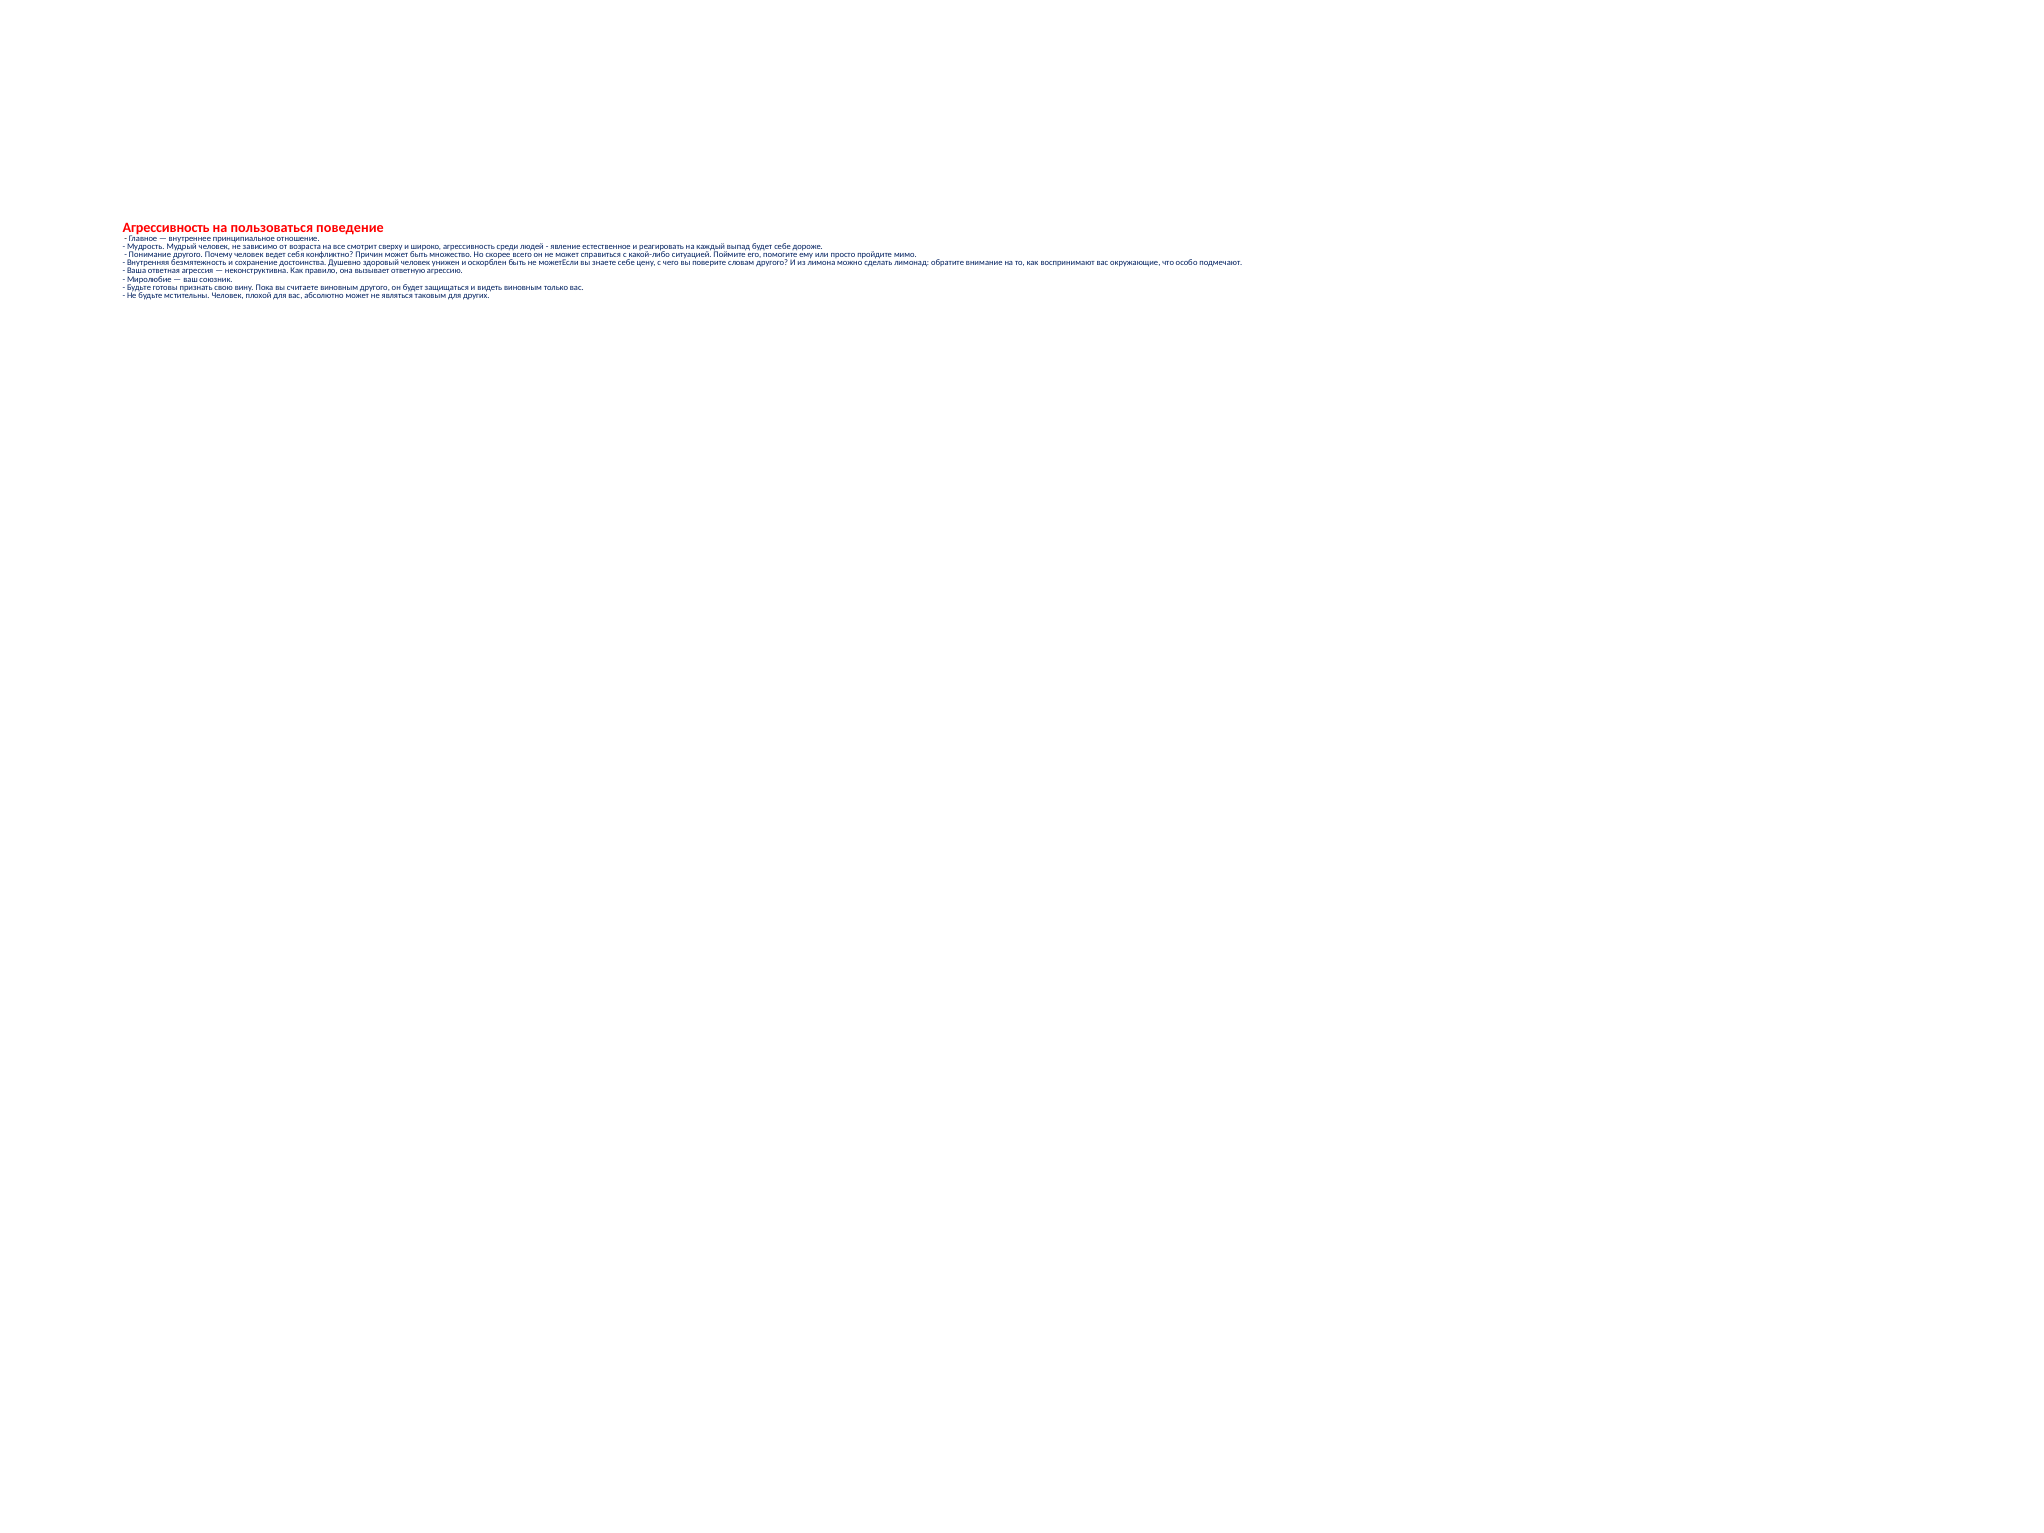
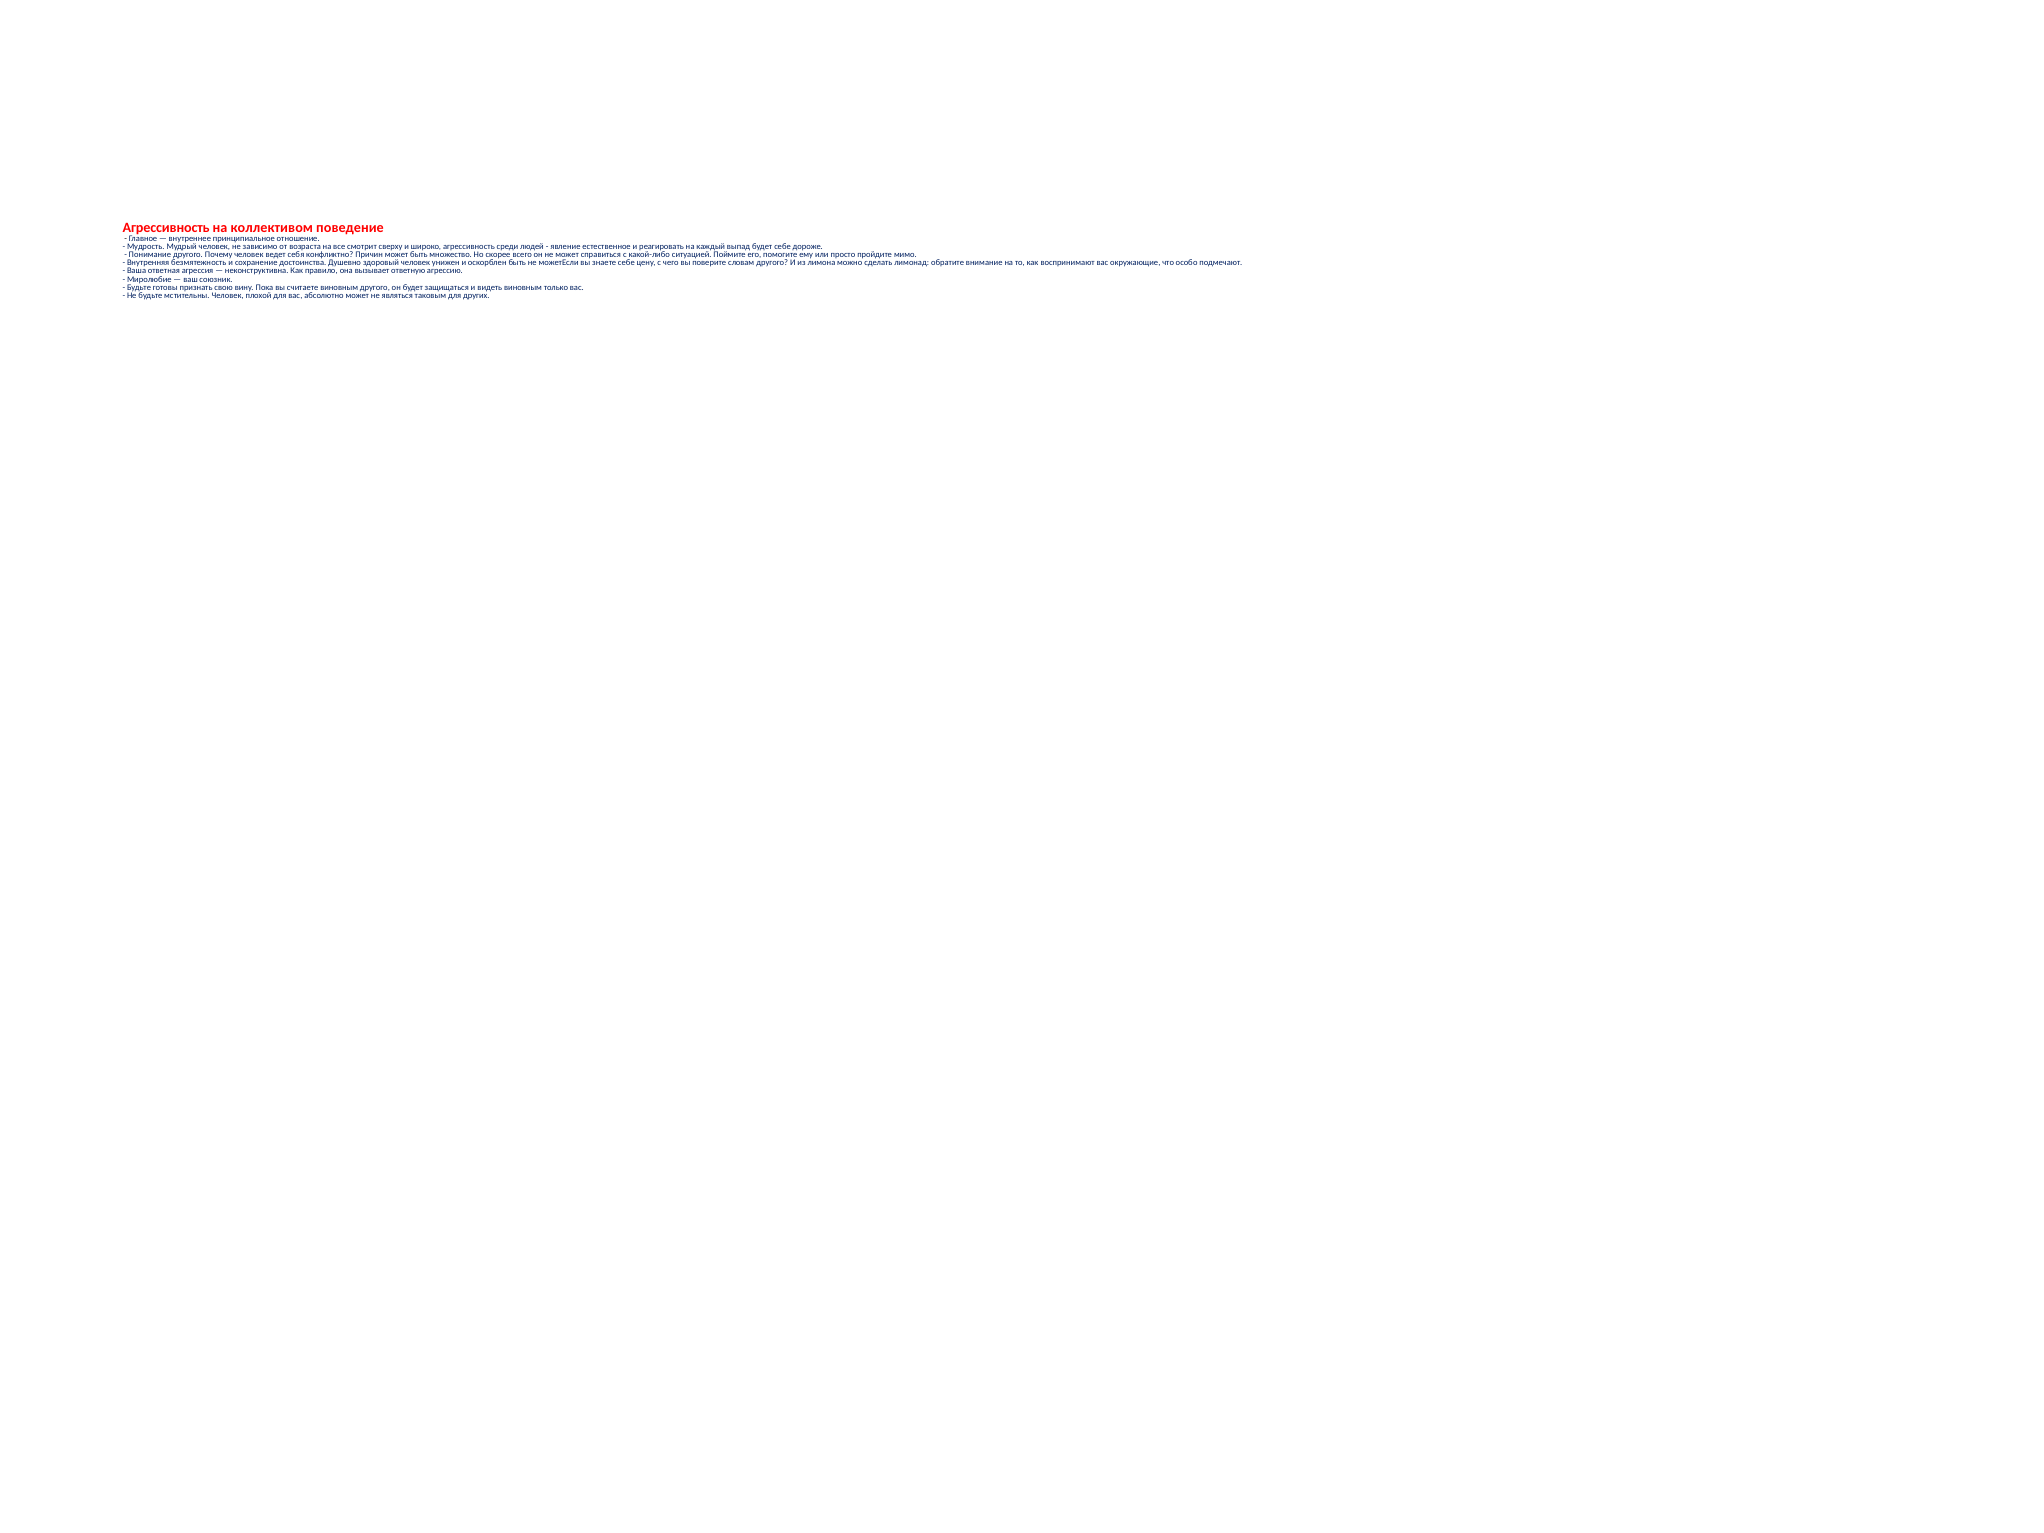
пользоваться: пользоваться -> коллективом
